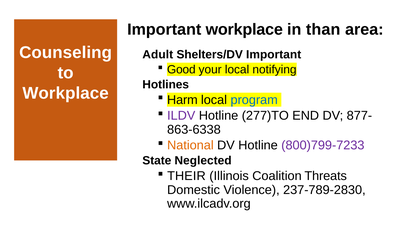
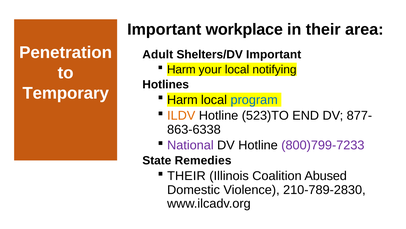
in than: than -> their
Counseling: Counseling -> Penetration
Good at (181, 69): Good -> Harm
Workplace at (66, 93): Workplace -> Temporary
ILDV colour: purple -> orange
277)TO: 277)TO -> 523)TO
National colour: orange -> purple
Neglected: Neglected -> Remedies
Threats: Threats -> Abused
237-789-2830: 237-789-2830 -> 210-789-2830
